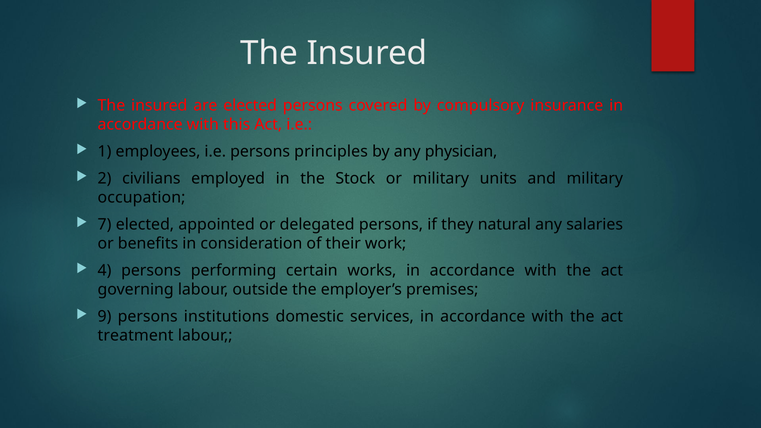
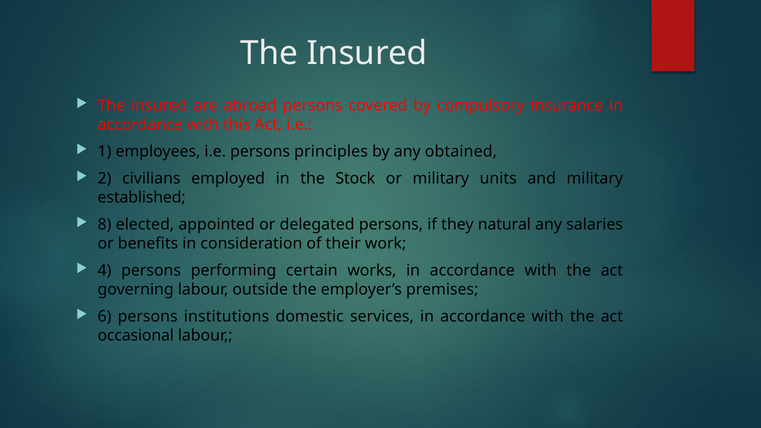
are elected: elected -> abroad
physician: physician -> obtained
occupation: occupation -> established
7: 7 -> 8
9: 9 -> 6
treatment: treatment -> occasional
